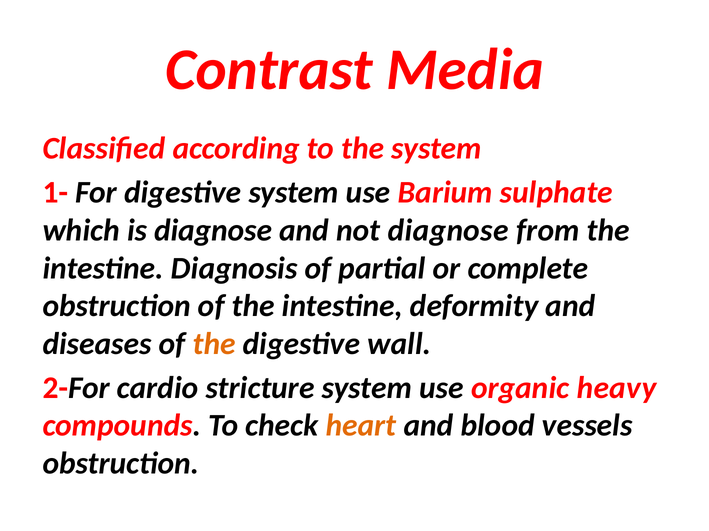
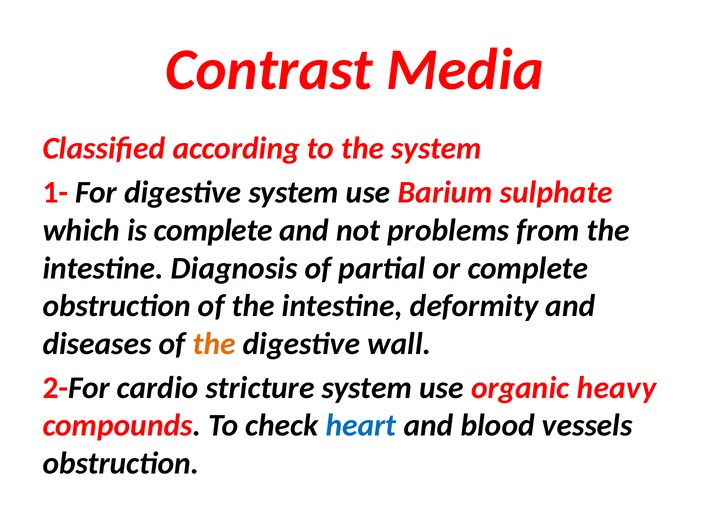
is diagnose: diagnose -> complete
not diagnose: diagnose -> problems
heart colour: orange -> blue
